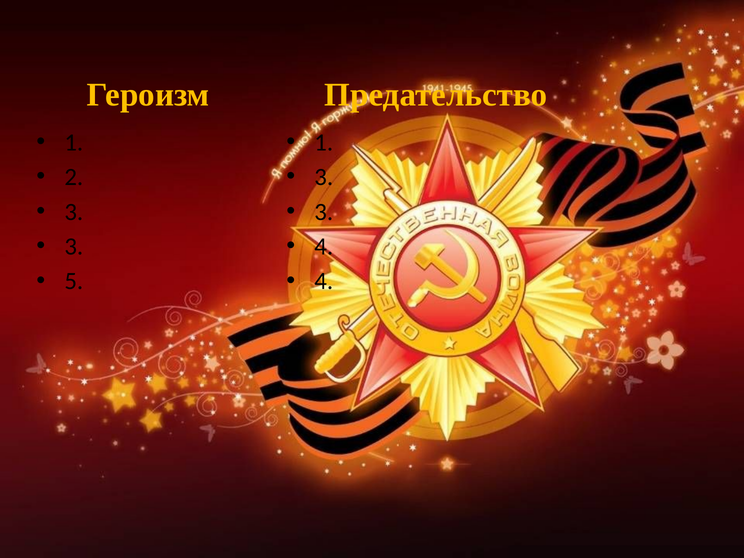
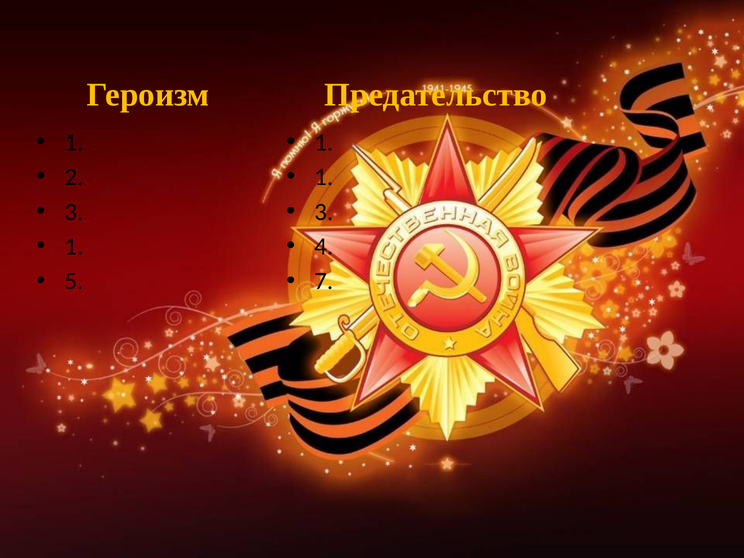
3 at (324, 177): 3 -> 1
3 at (74, 247): 3 -> 1
4 at (324, 281): 4 -> 7
